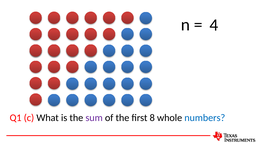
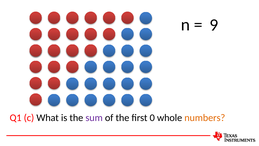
4: 4 -> 9
8: 8 -> 0
numbers colour: blue -> orange
